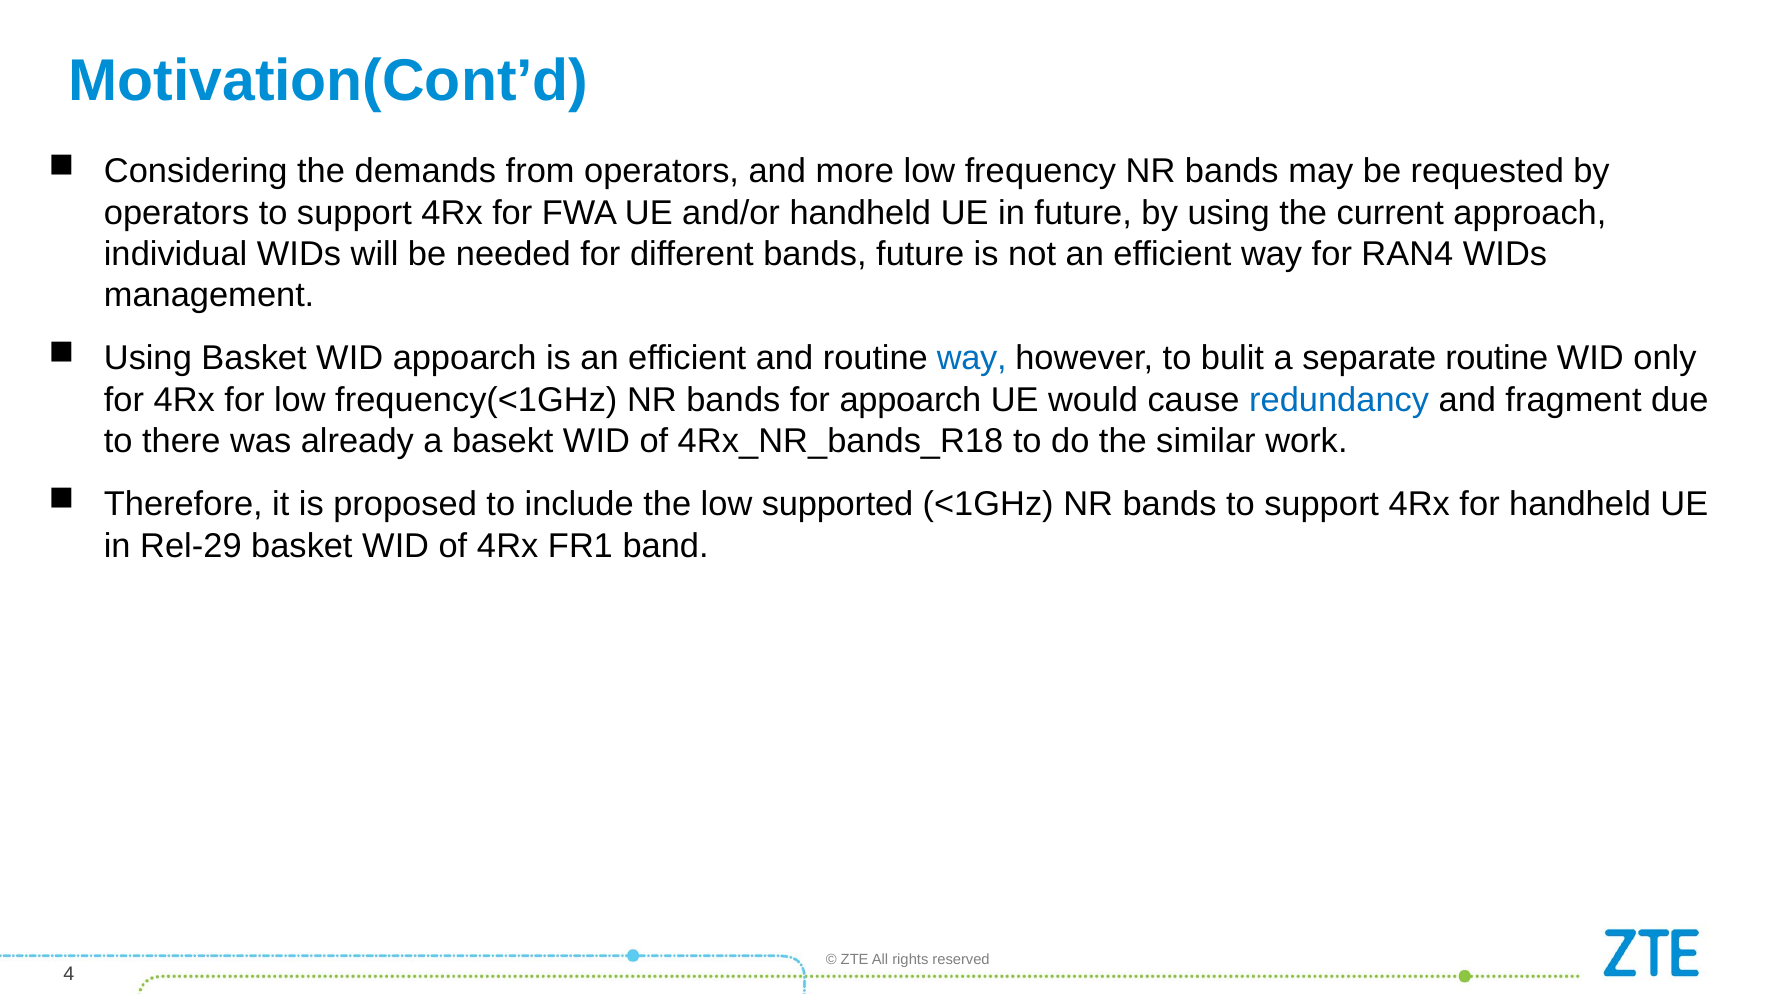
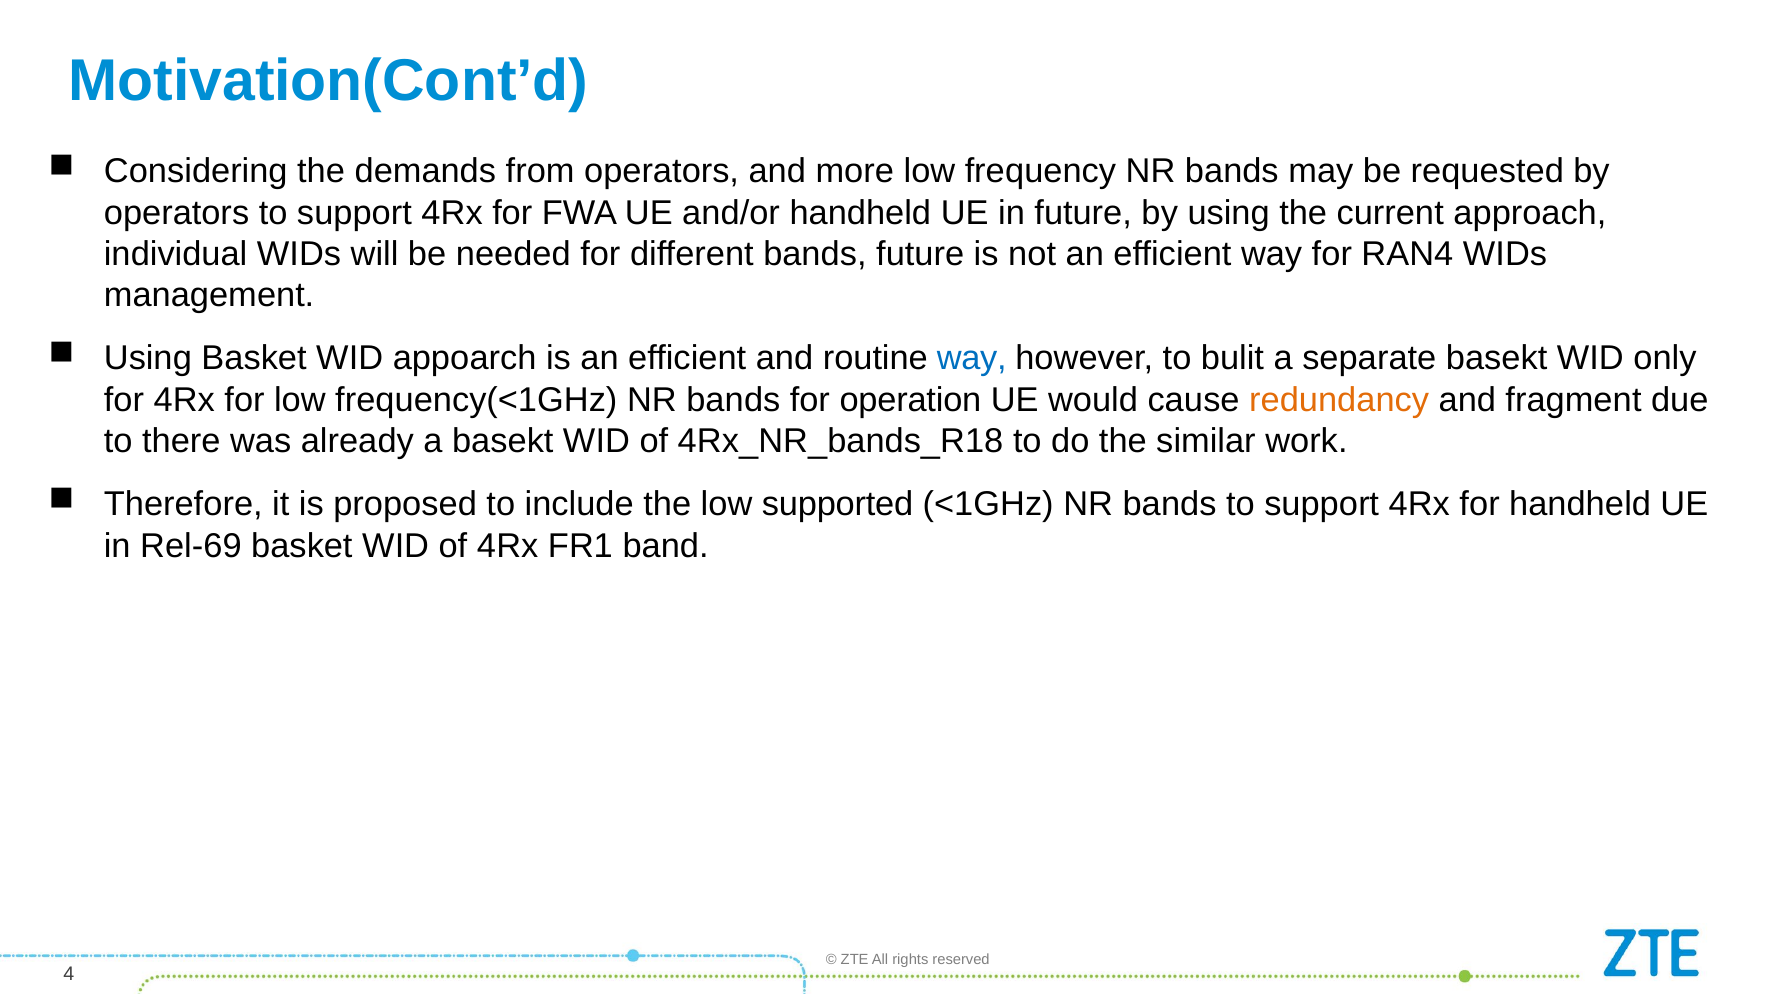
separate routine: routine -> basekt
for appoarch: appoarch -> operation
redundancy colour: blue -> orange
Rel-29: Rel-29 -> Rel-69
